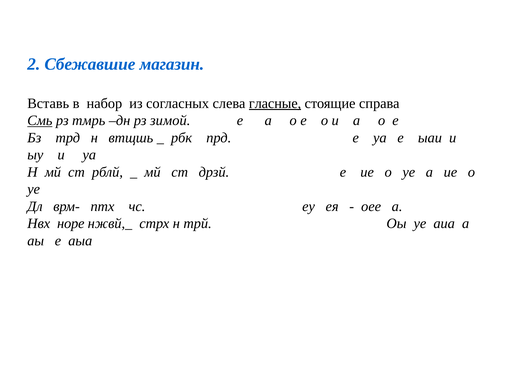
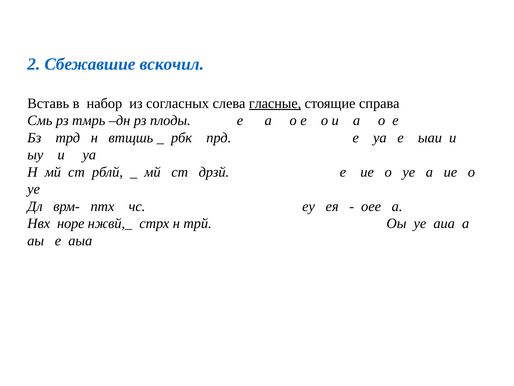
магазин: магазин -> вскочил
Смь underline: present -> none
зимой: зимой -> плоды
